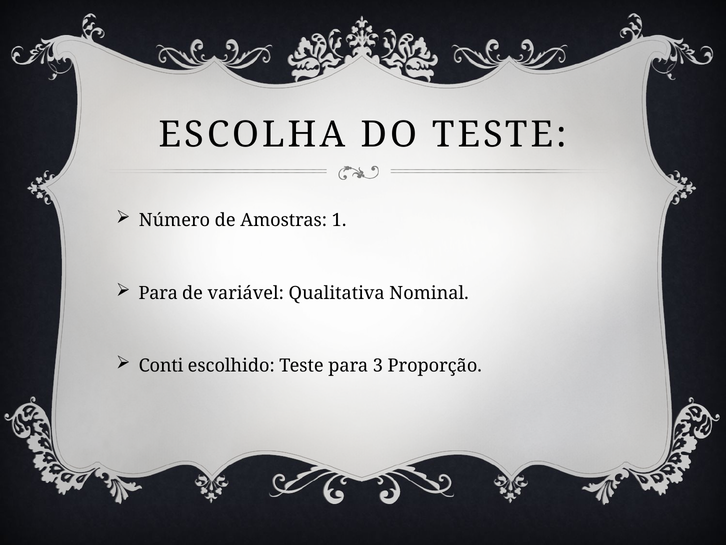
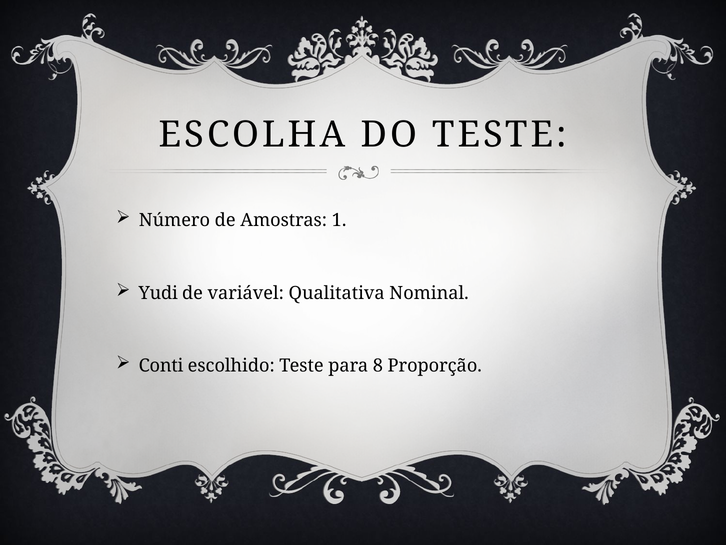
Para at (158, 293): Para -> Yudi
3: 3 -> 8
